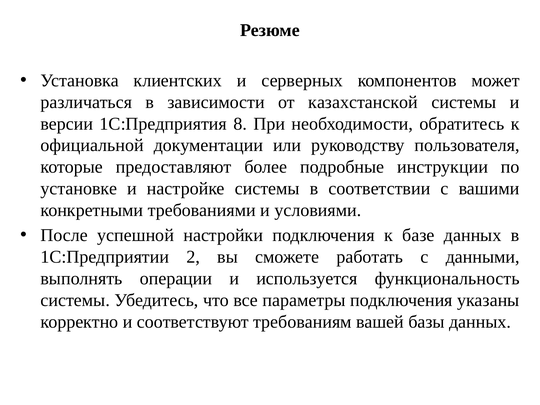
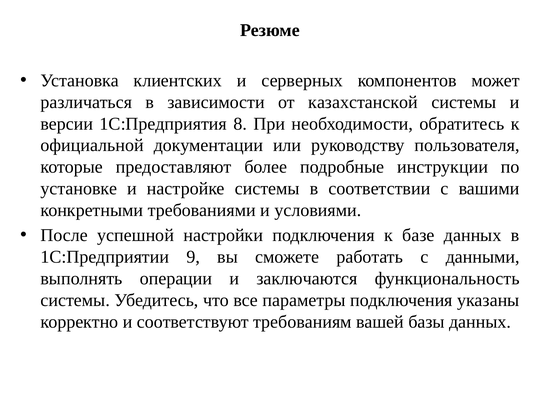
2: 2 -> 9
используется: используется -> заключаются
